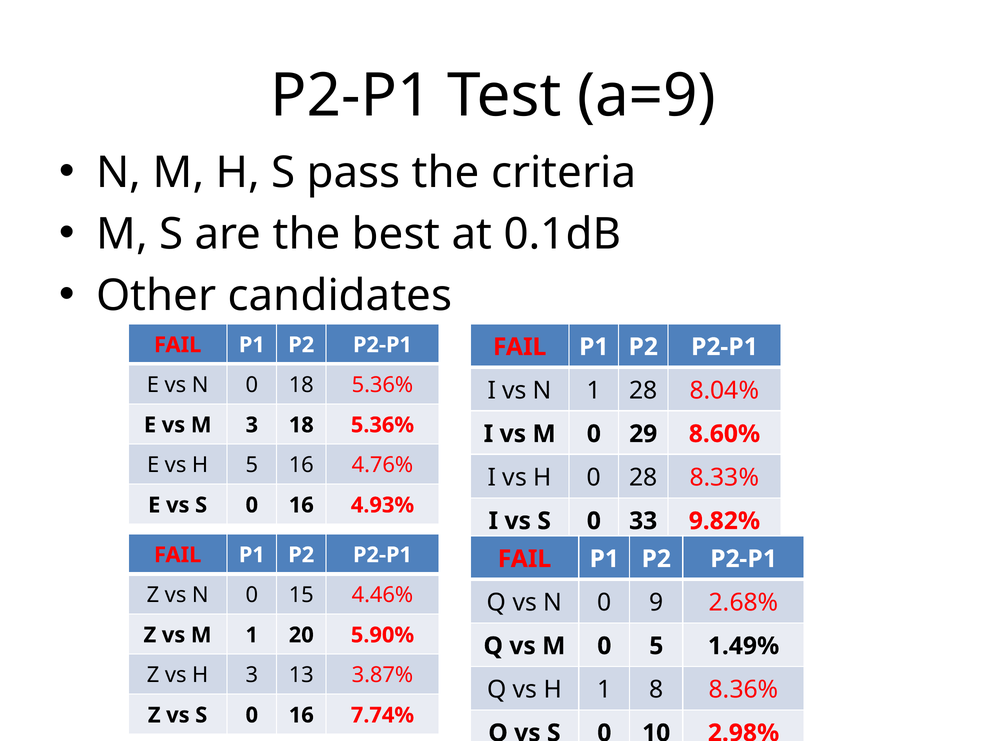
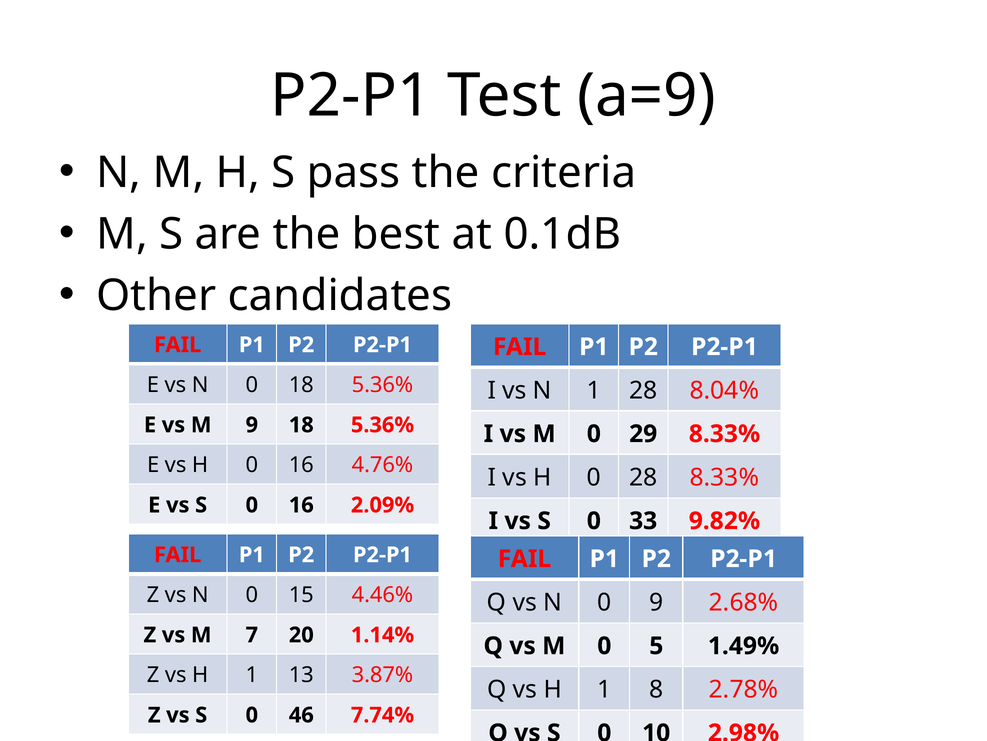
M 3: 3 -> 9
29 8.60%: 8.60% -> 8.33%
E vs H 5: 5 -> 0
4.93%: 4.93% -> 2.09%
M 1: 1 -> 7
5.90%: 5.90% -> 1.14%
Z vs H 3: 3 -> 1
8.36%: 8.36% -> 2.78%
16 at (301, 714): 16 -> 46
